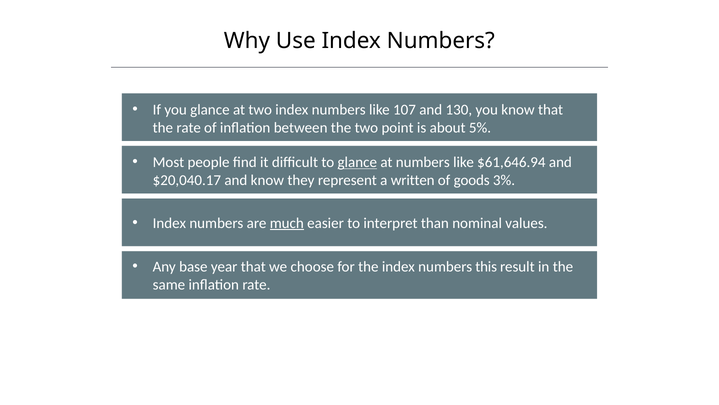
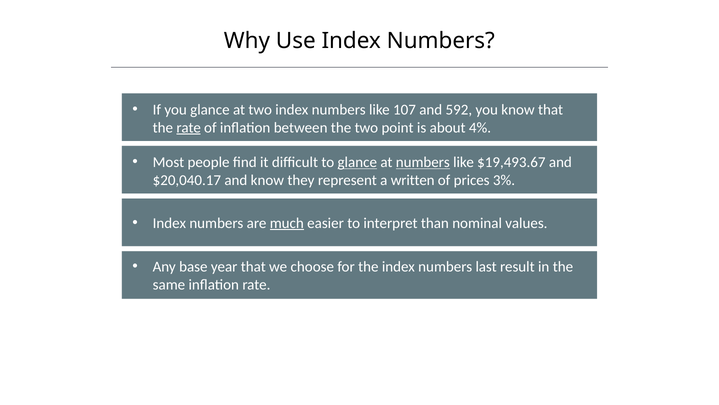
130: 130 -> 592
rate at (189, 128) underline: none -> present
5%: 5% -> 4%
numbers at (423, 162) underline: none -> present
$61,646.94: $61,646.94 -> $19,493.67
goods: goods -> prices
this: this -> last
